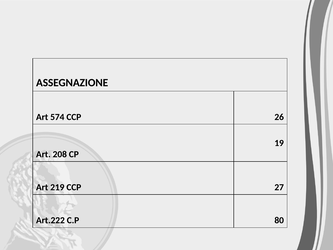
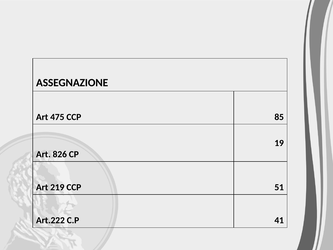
574: 574 -> 475
26: 26 -> 85
208: 208 -> 826
27: 27 -> 51
80: 80 -> 41
